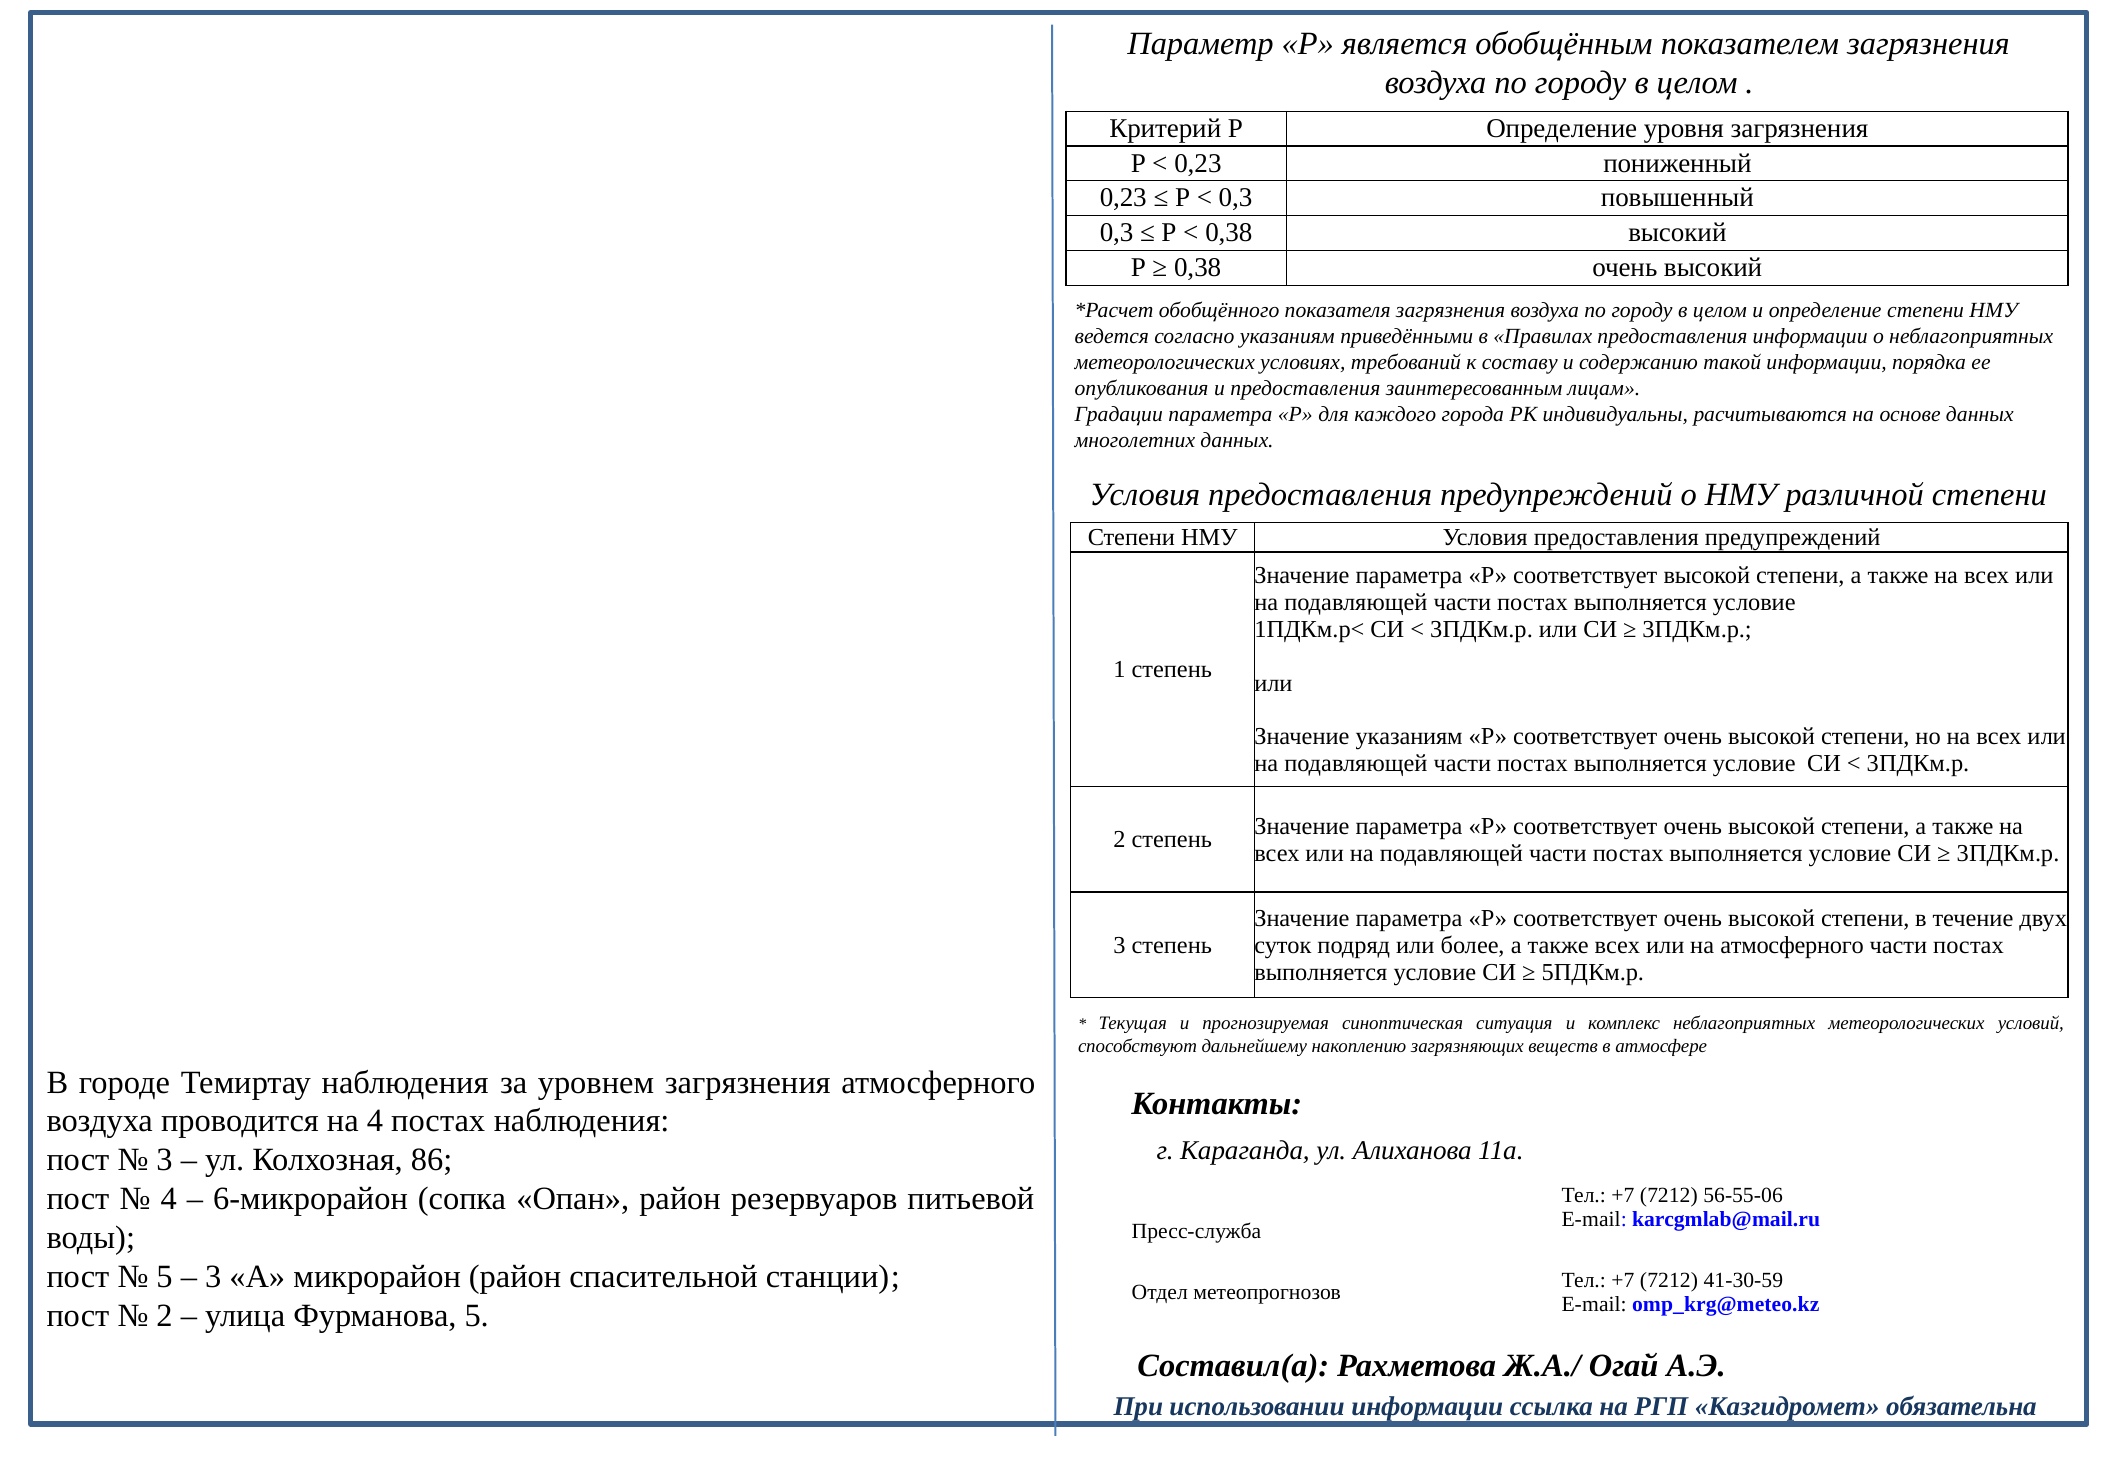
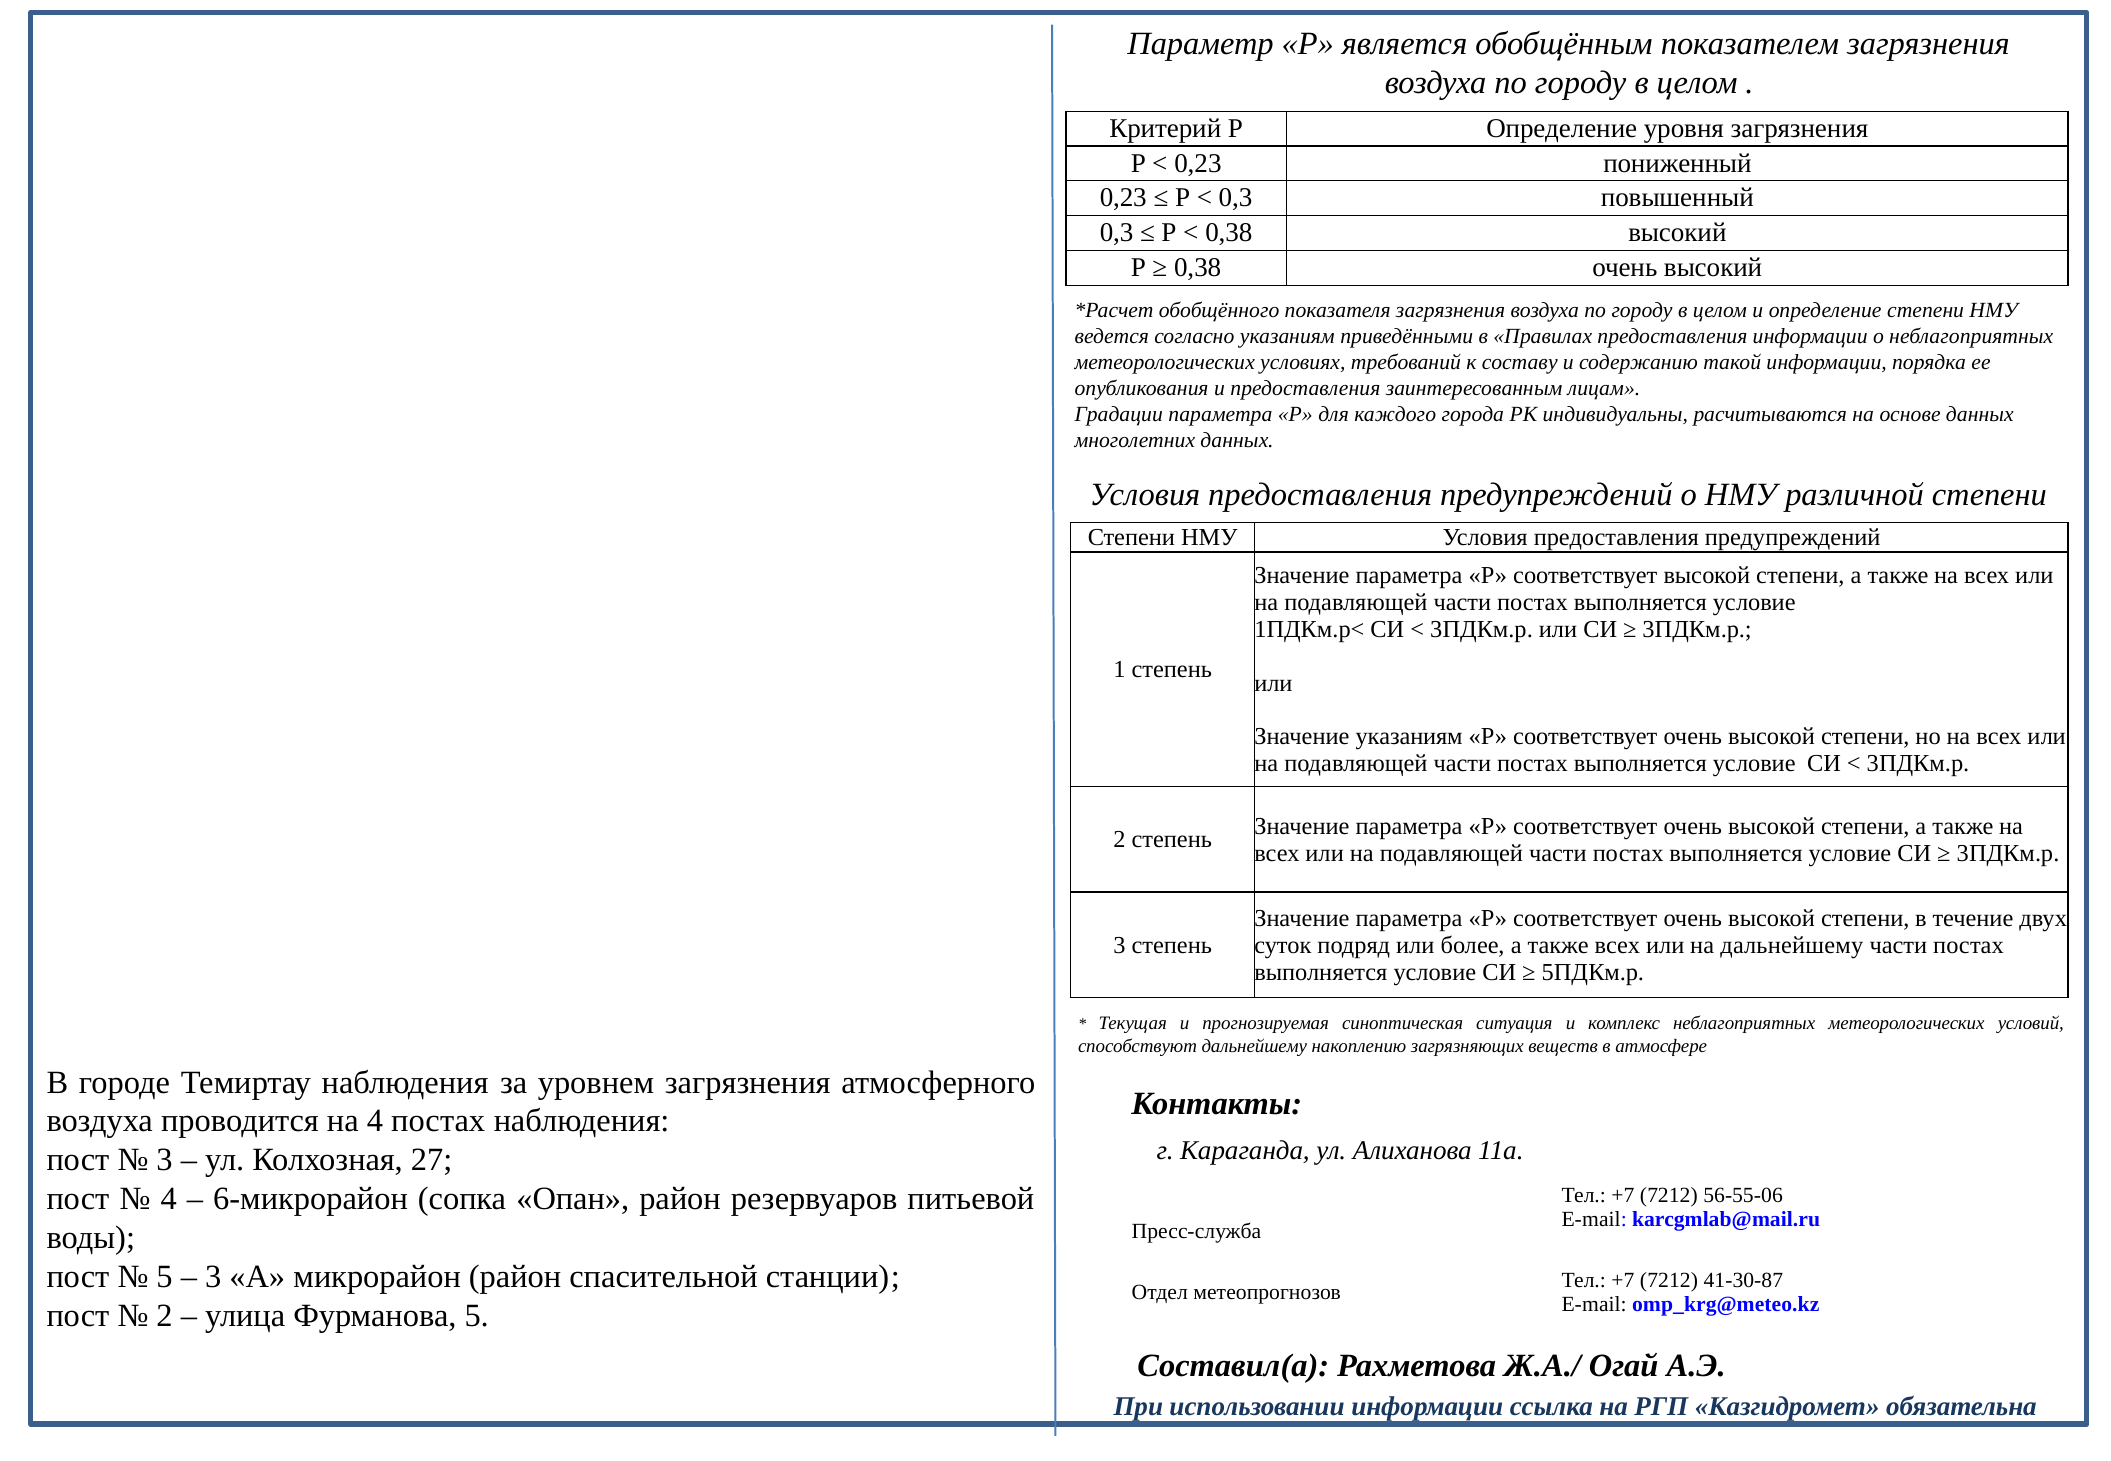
на атмосферного: атмосферного -> дальнейшему
86: 86 -> 27
41-30-59: 41-30-59 -> 41-30-87
